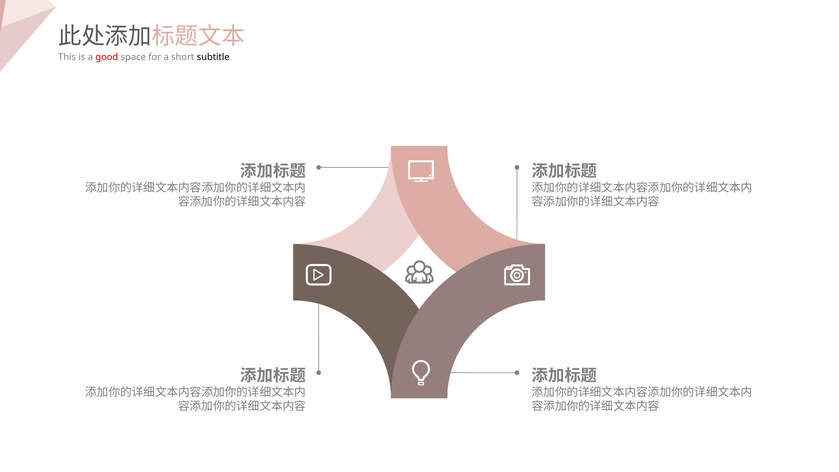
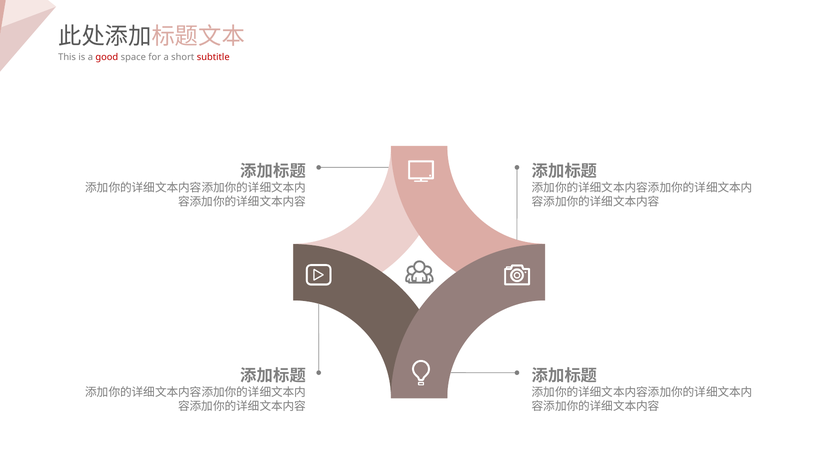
subtitle colour: black -> red
